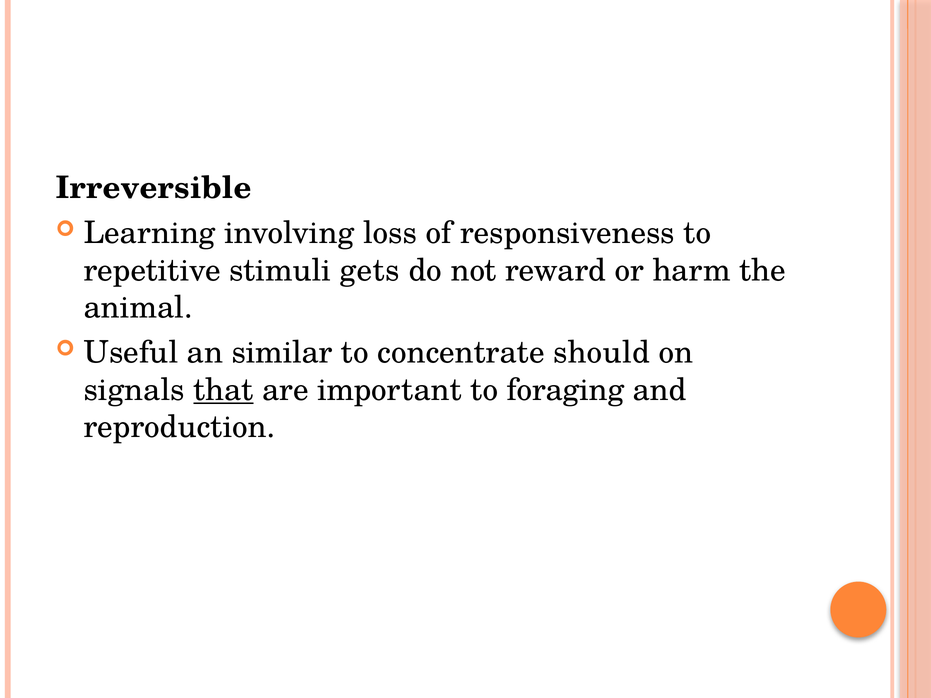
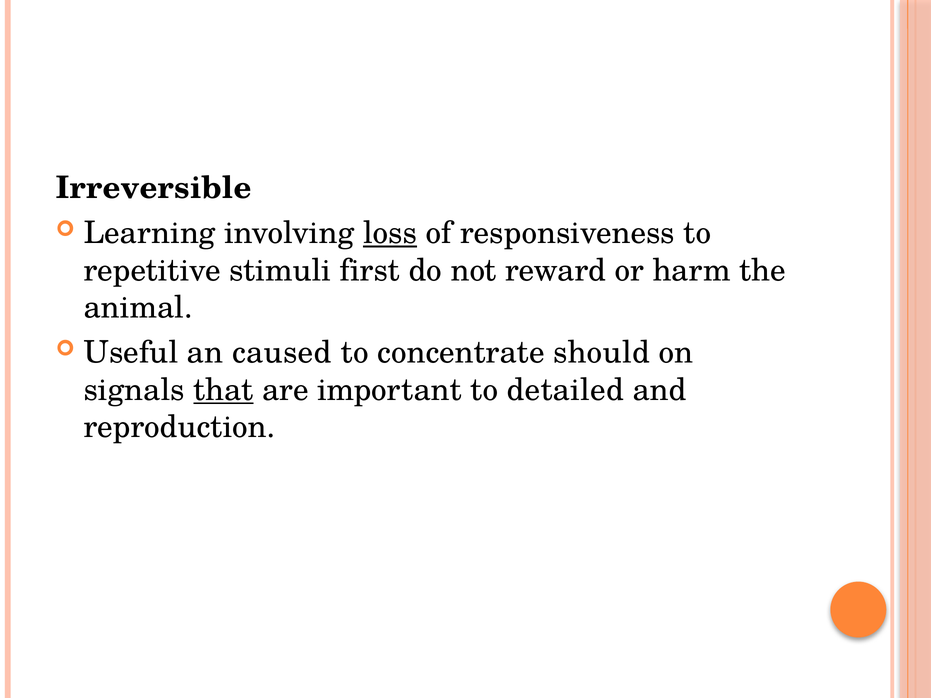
loss underline: none -> present
gets: gets -> first
similar: similar -> caused
foraging: foraging -> detailed
